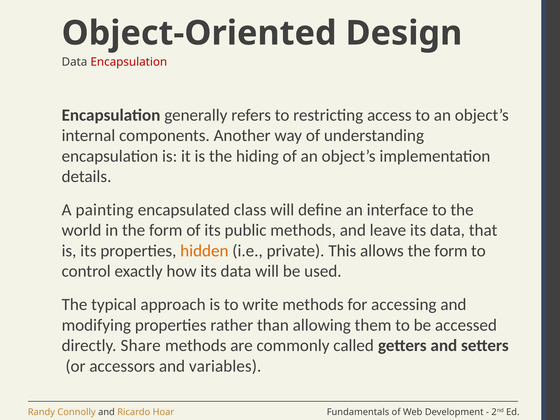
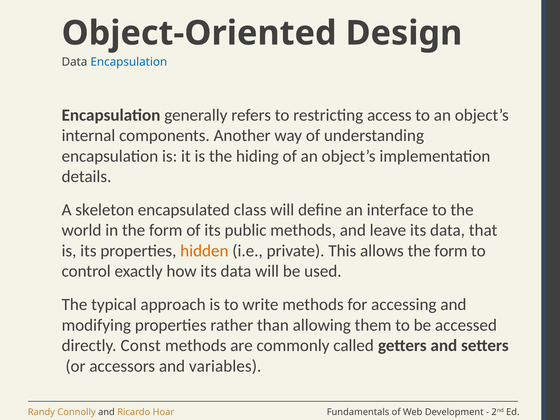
Encapsulation at (129, 62) colour: red -> blue
painting: painting -> skeleton
Share: Share -> Const
